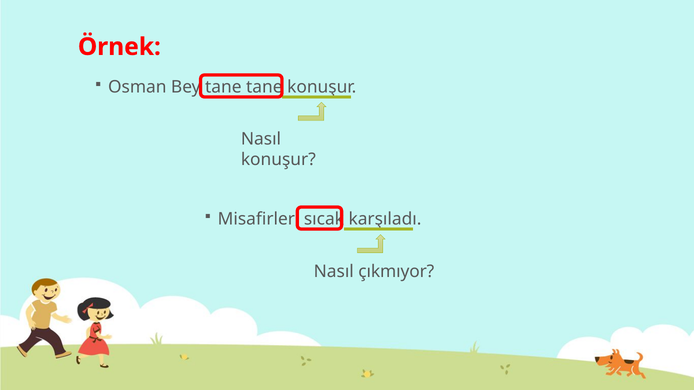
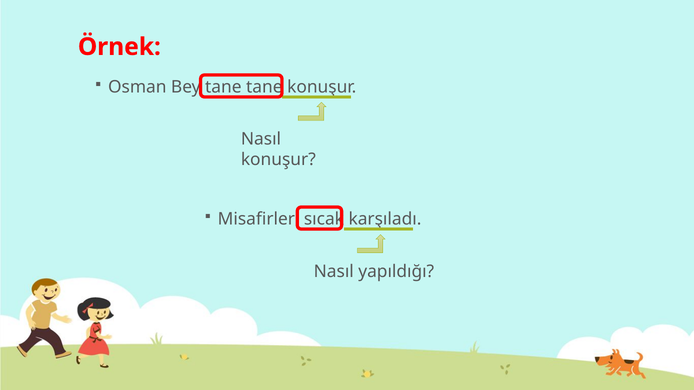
çıkmıyor: çıkmıyor -> yapıldığı
